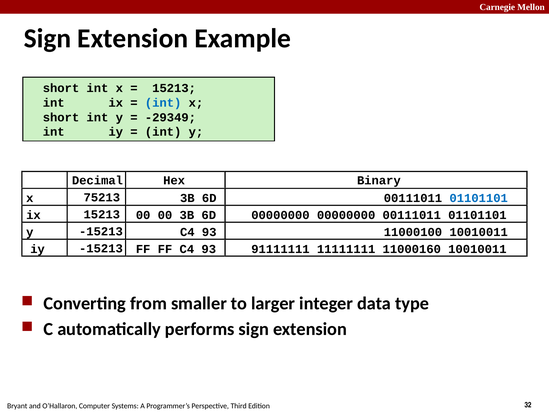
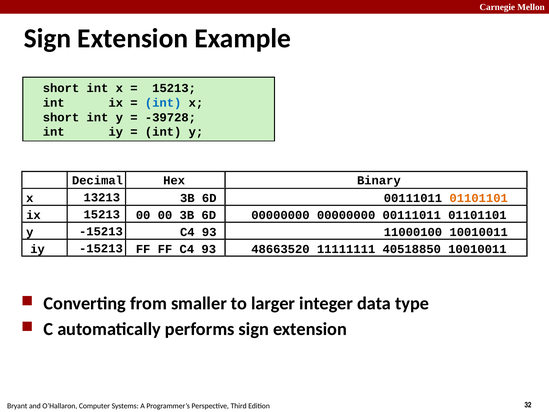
-29349: -29349 -> -39728
75213: 75213 -> 13213
01101101 at (479, 198) colour: blue -> orange
91111111: 91111111 -> 48663520
11000160: 11000160 -> 40518850
